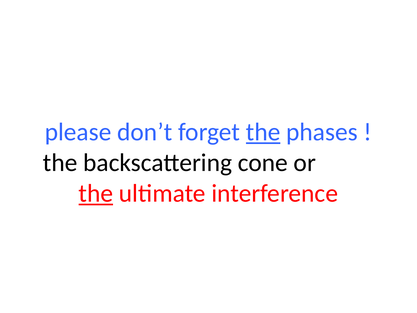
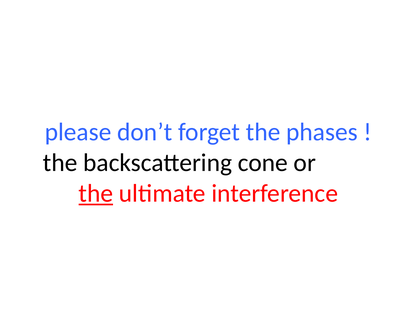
the at (263, 132) underline: present -> none
